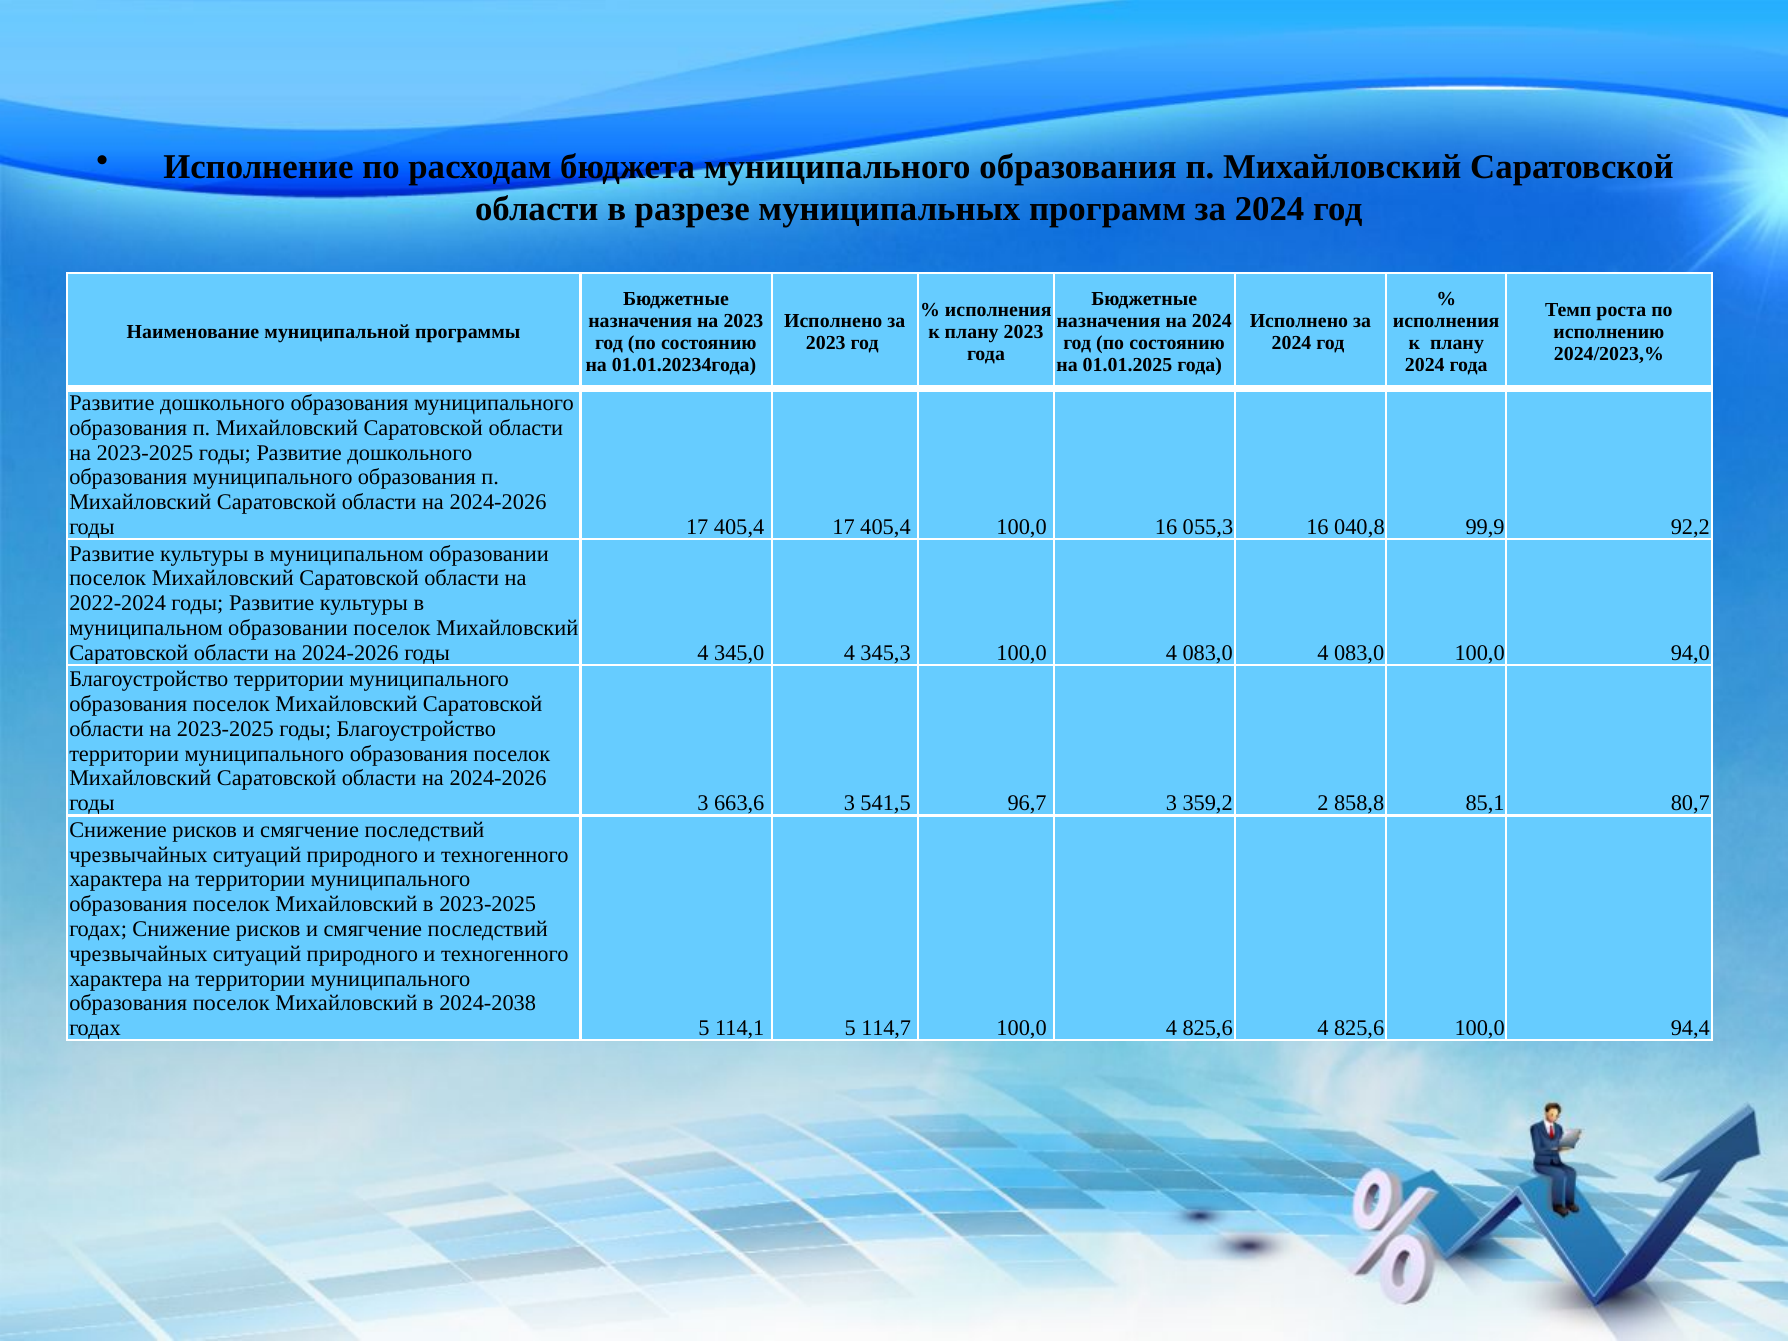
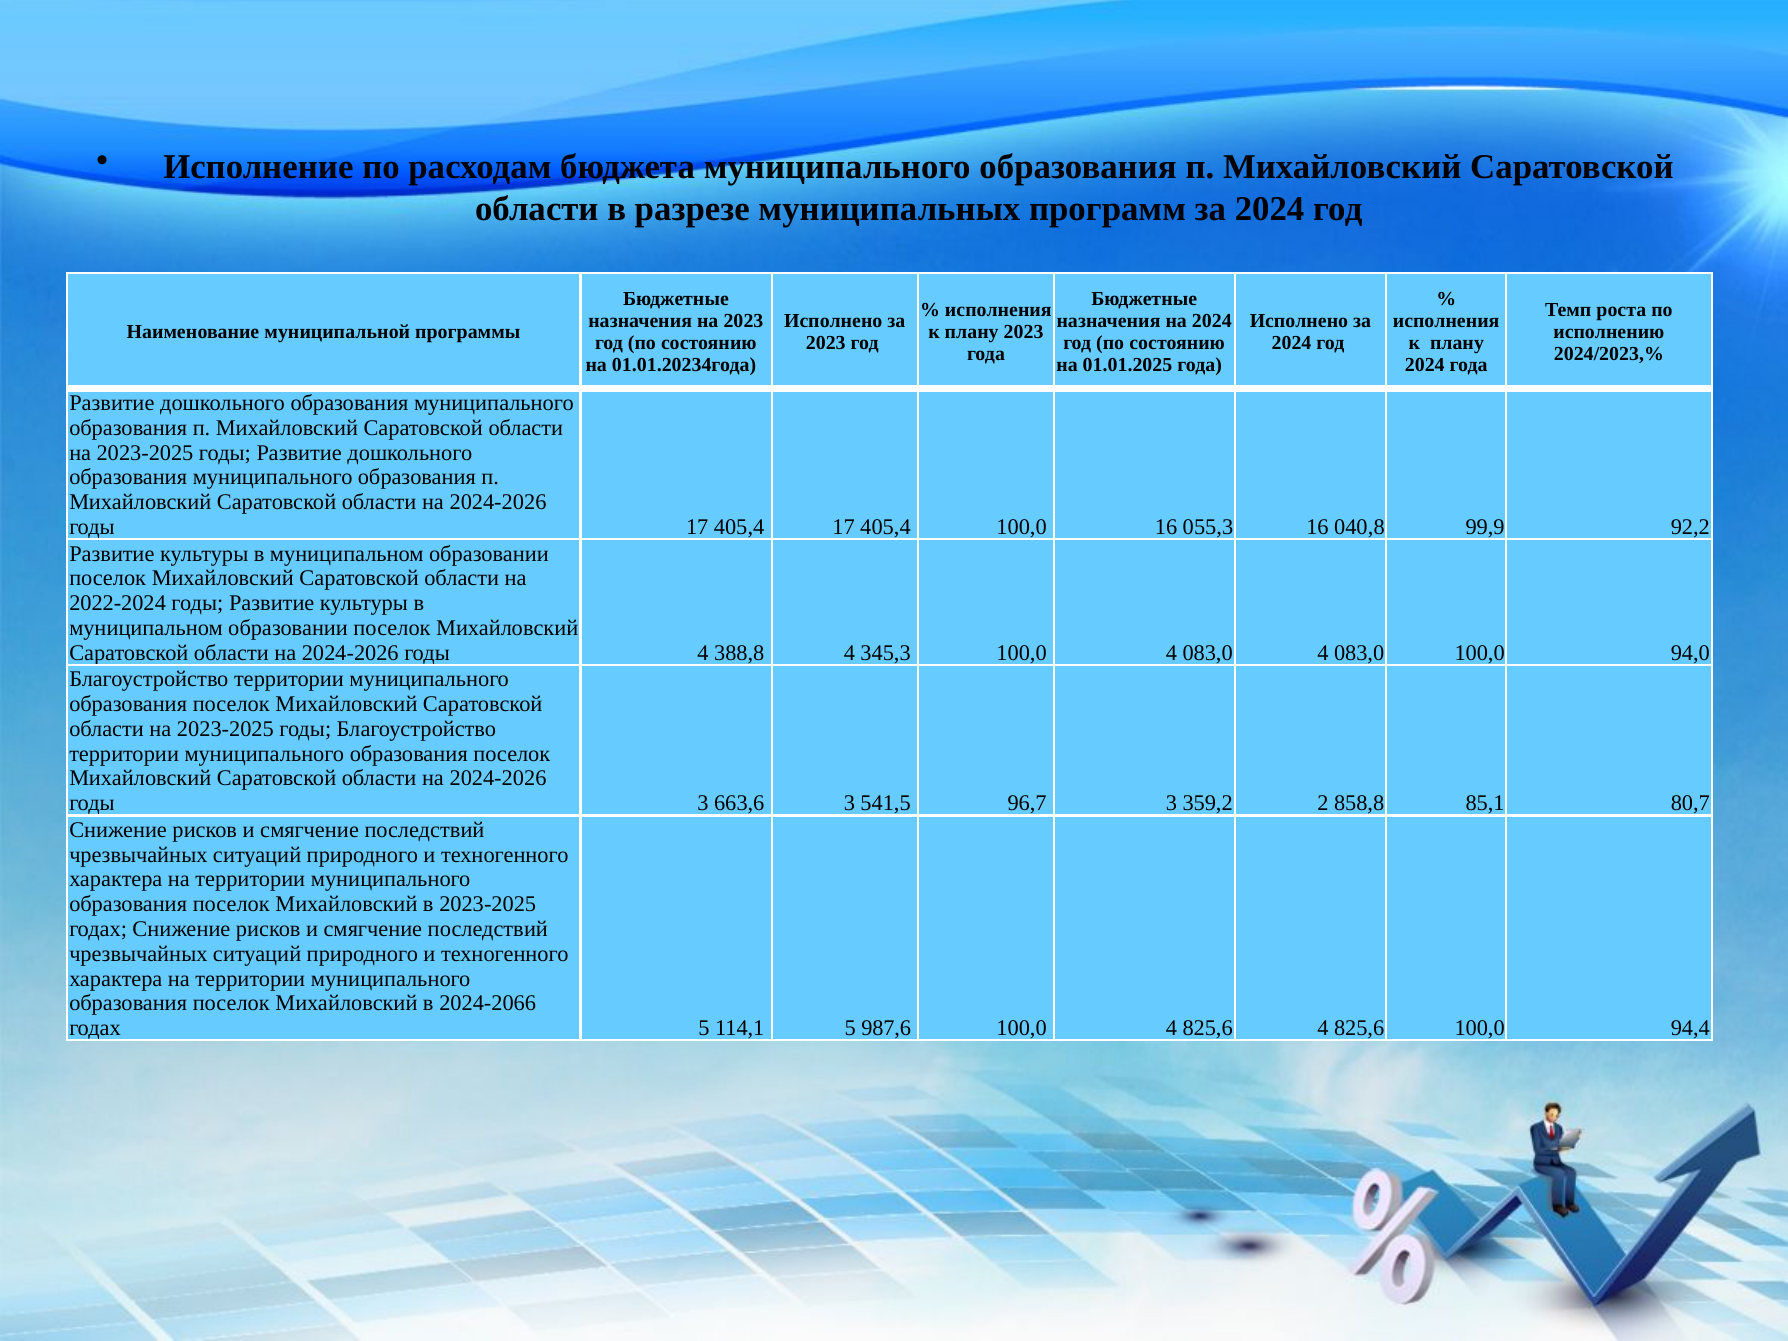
345,0: 345,0 -> 388,8
2024-2038: 2024-2038 -> 2024-2066
114,7: 114,7 -> 987,6
